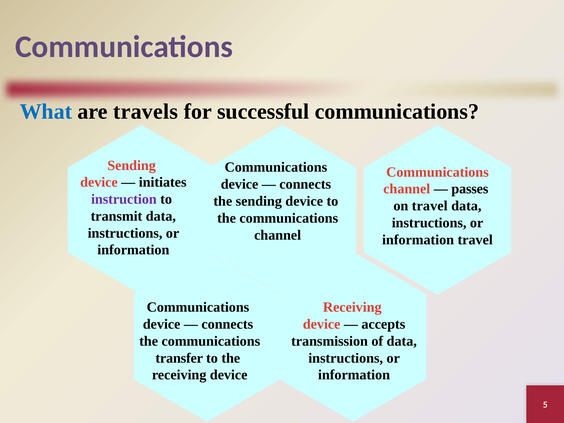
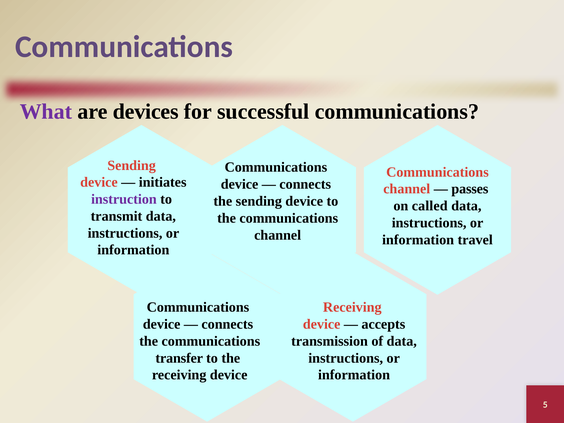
What colour: blue -> purple
travels: travels -> devices
on travel: travel -> called
